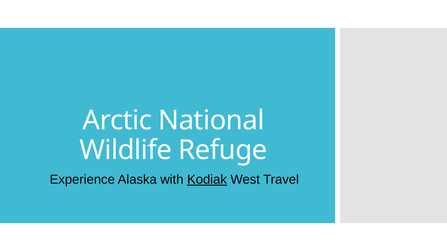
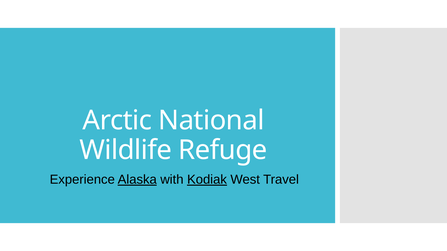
Alaska underline: none -> present
